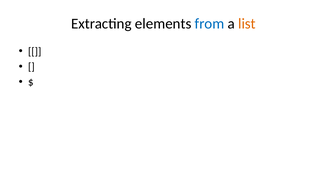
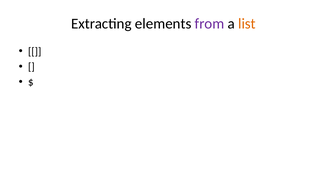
from colour: blue -> purple
